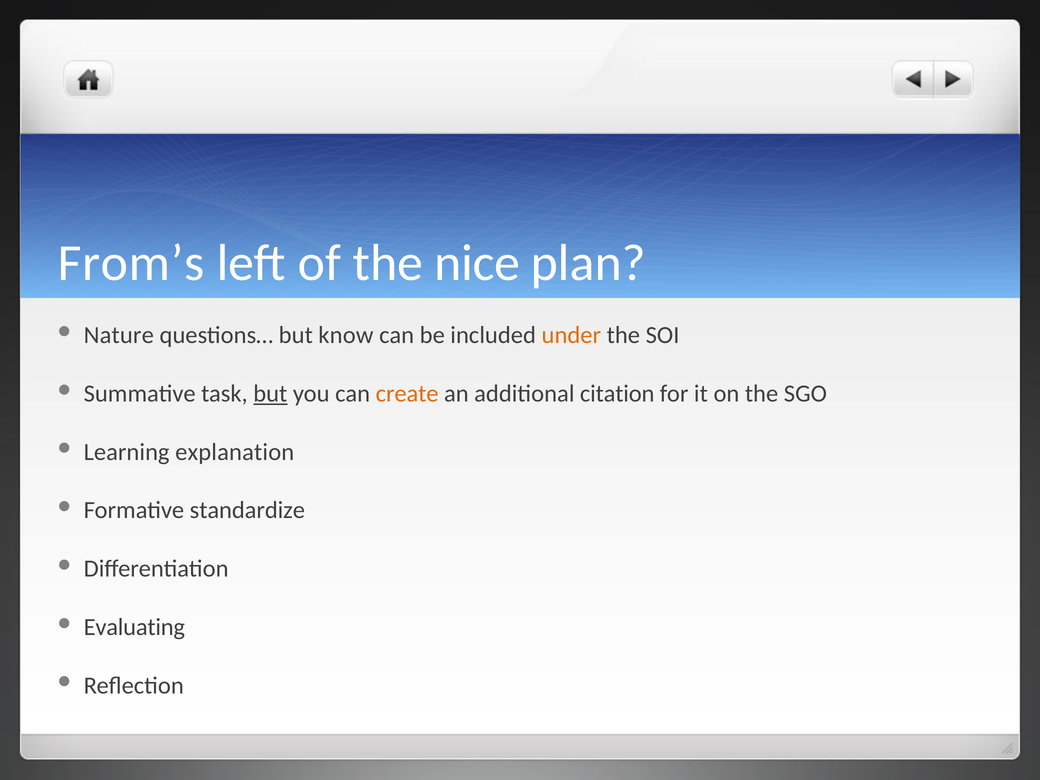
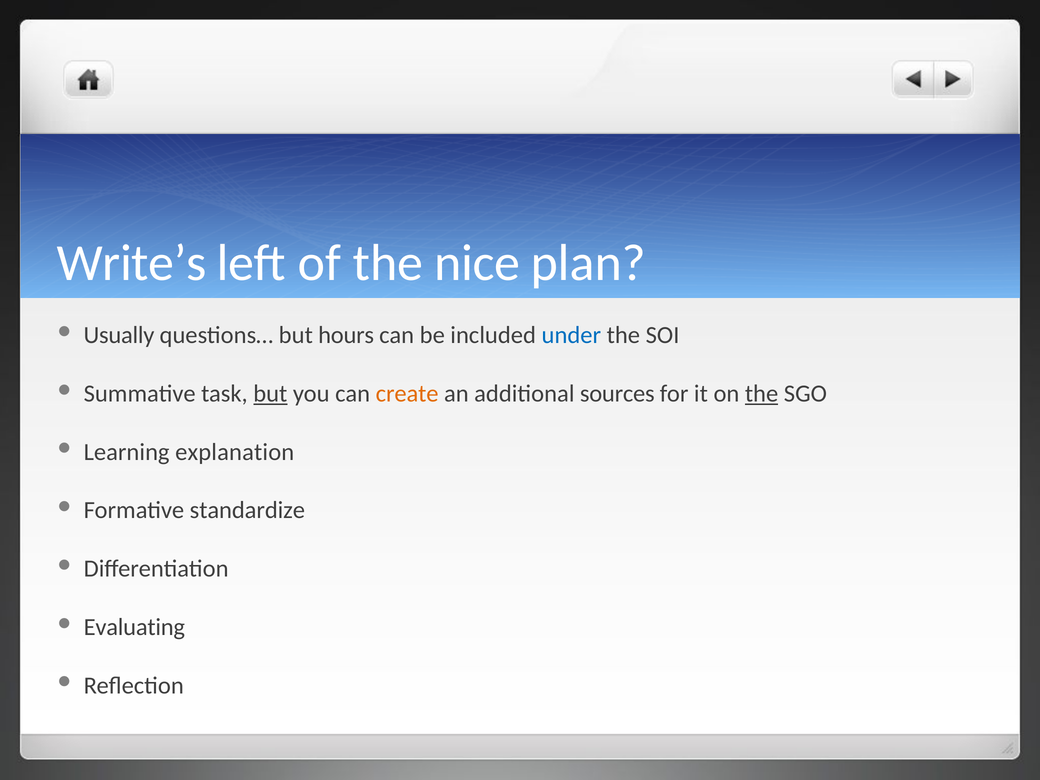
From’s: From’s -> Write’s
Nature: Nature -> Usually
know: know -> hours
under colour: orange -> blue
citation: citation -> sources
the at (762, 394) underline: none -> present
